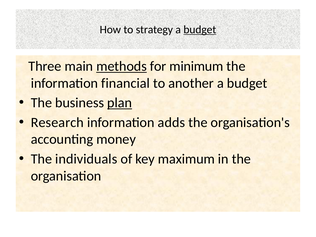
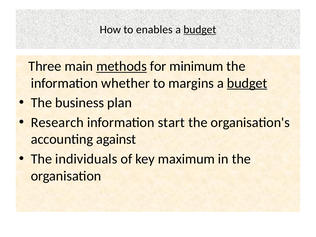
strategy: strategy -> enables
financial: financial -> whether
another: another -> margins
budget at (247, 83) underline: none -> present
plan underline: present -> none
adds: adds -> start
money: money -> against
